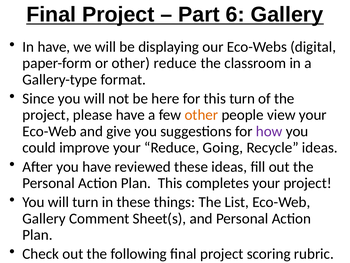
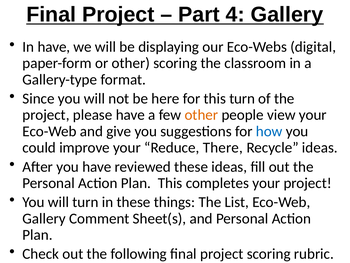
6: 6 -> 4
other reduce: reduce -> scoring
how colour: purple -> blue
Going: Going -> There
